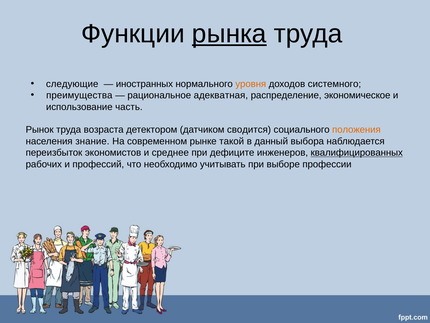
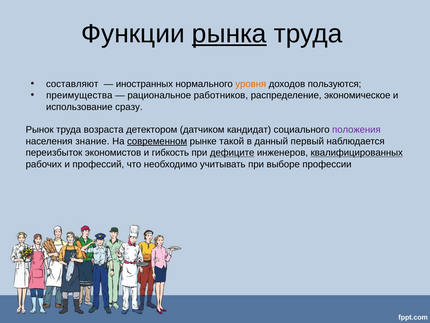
следующие: следующие -> составляют
системного: системного -> пользуются
адекватная: адекватная -> работников
часть: часть -> сразу
сводится: сводится -> кандидат
положения colour: orange -> purple
современном underline: none -> present
выбора: выбора -> первый
среднее: среднее -> гибкость
дефиците underline: none -> present
